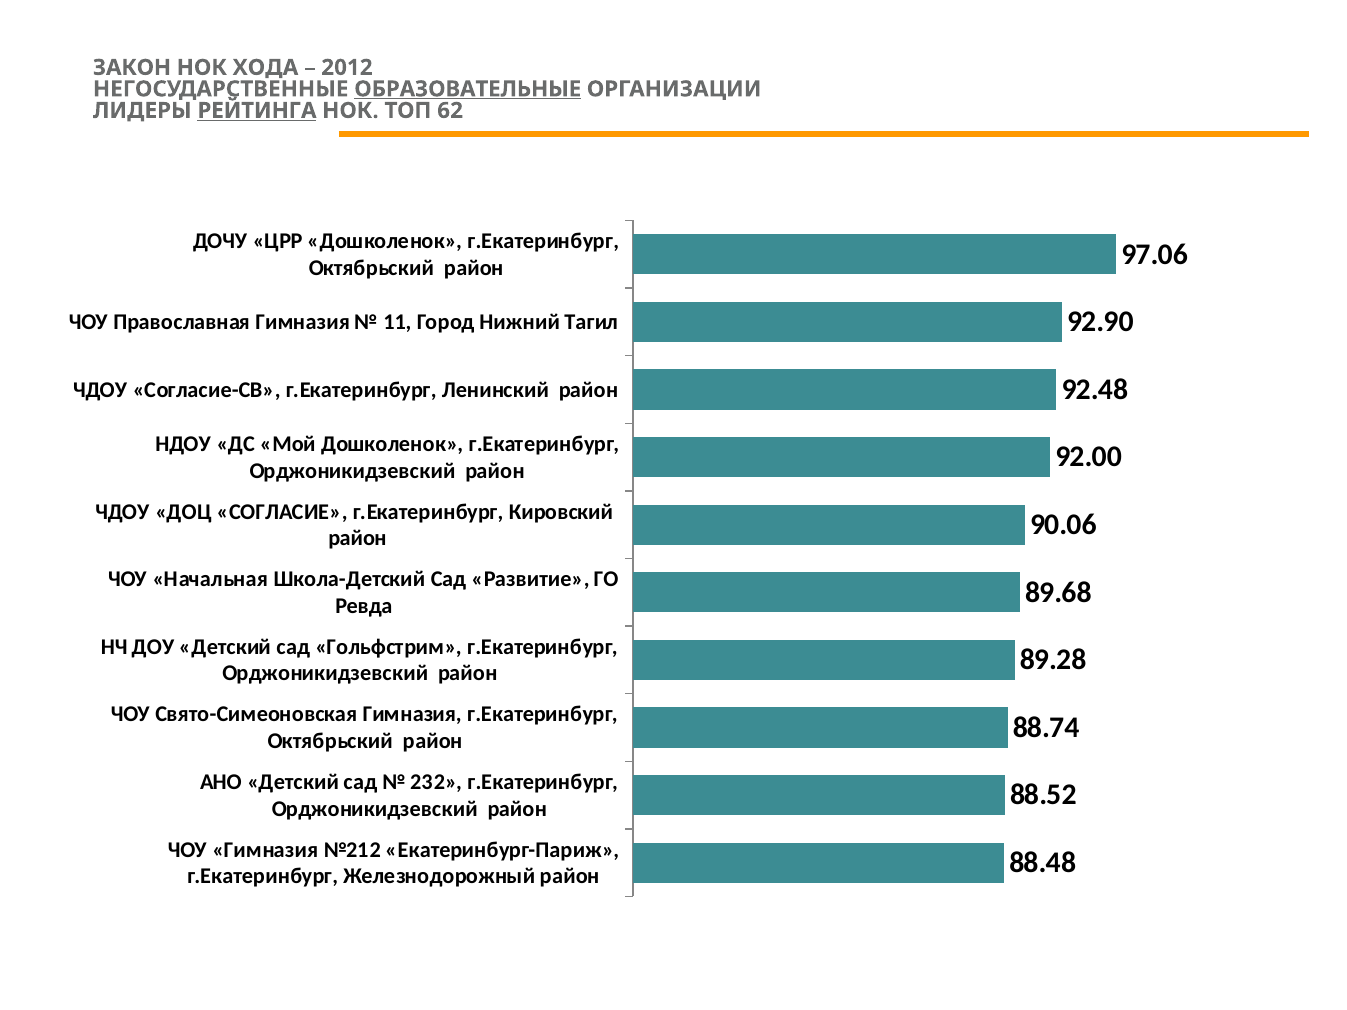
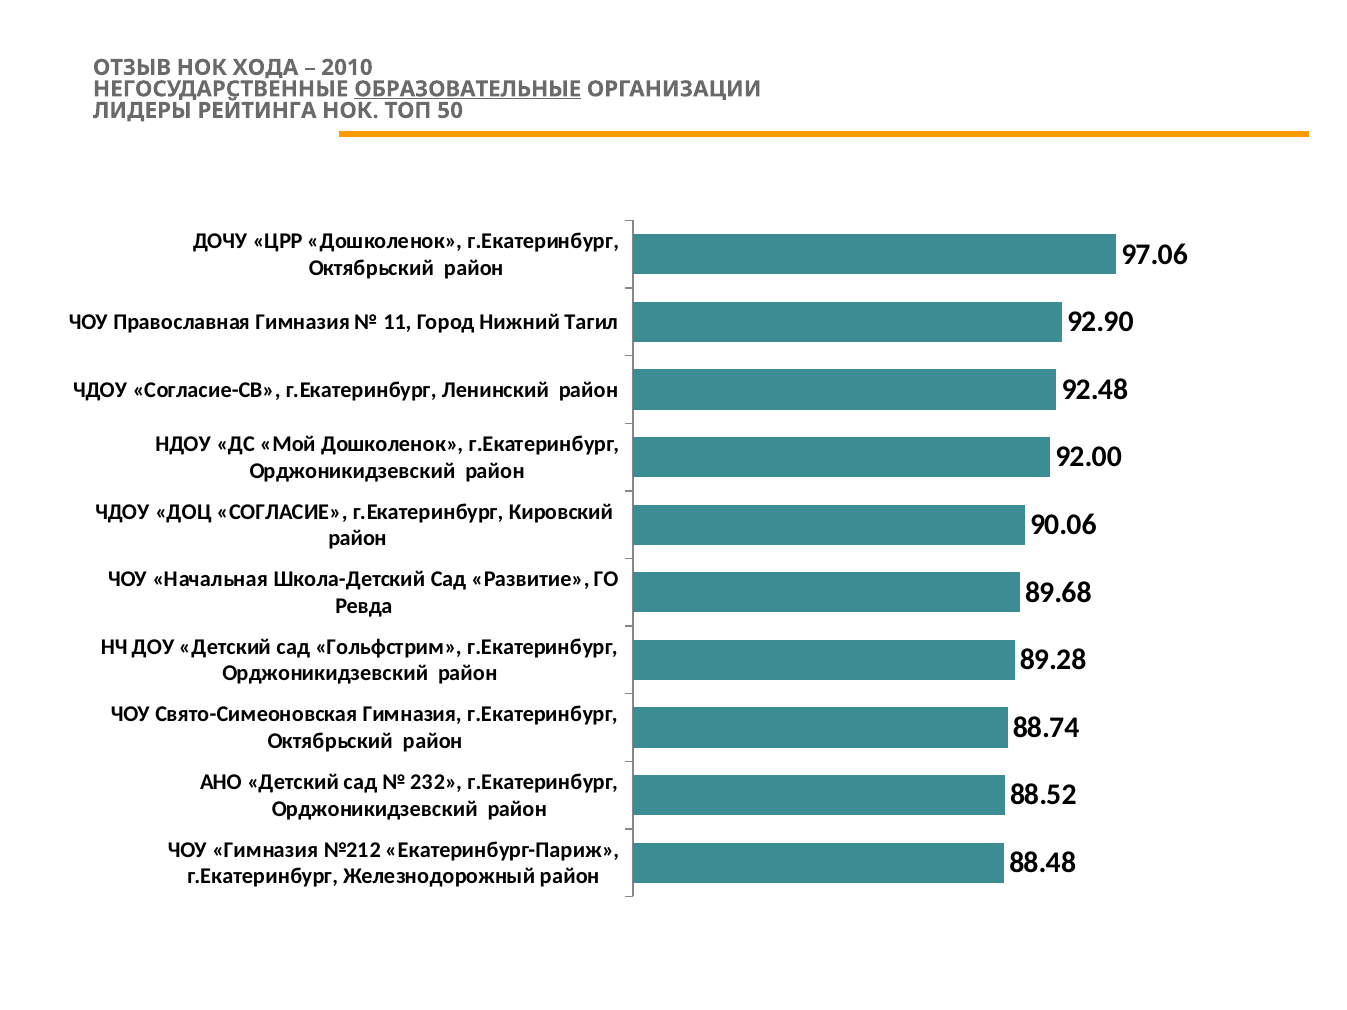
ЗАКОН: ЗАКОН -> ОТЗЫВ
2012: 2012 -> 2010
РЕЙТИНГА underline: present -> none
62: 62 -> 50
